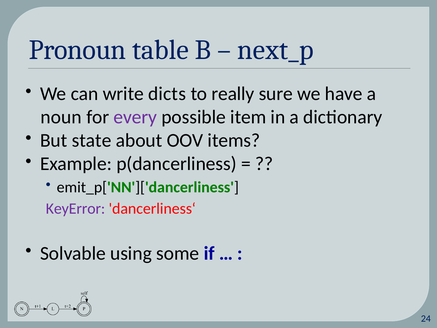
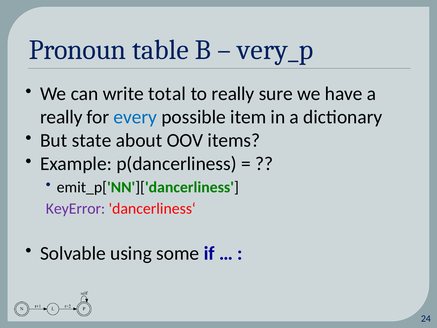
next_p: next_p -> very_p
dicts: dicts -> total
noun at (61, 117): noun -> really
every colour: purple -> blue
